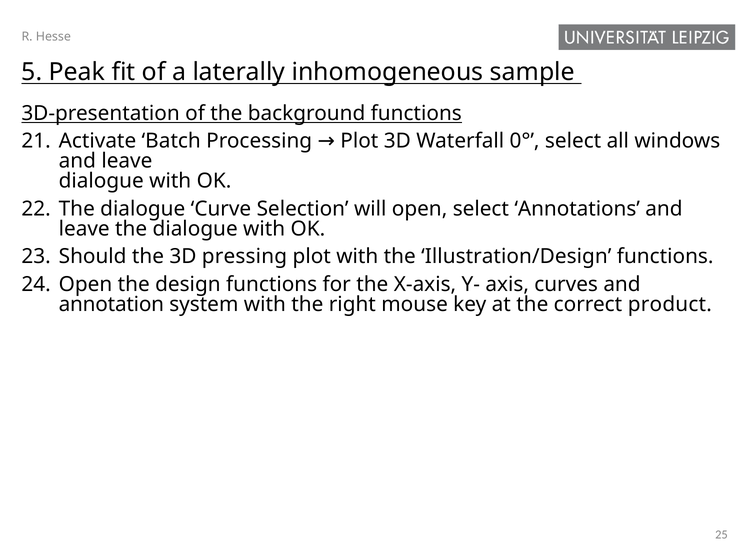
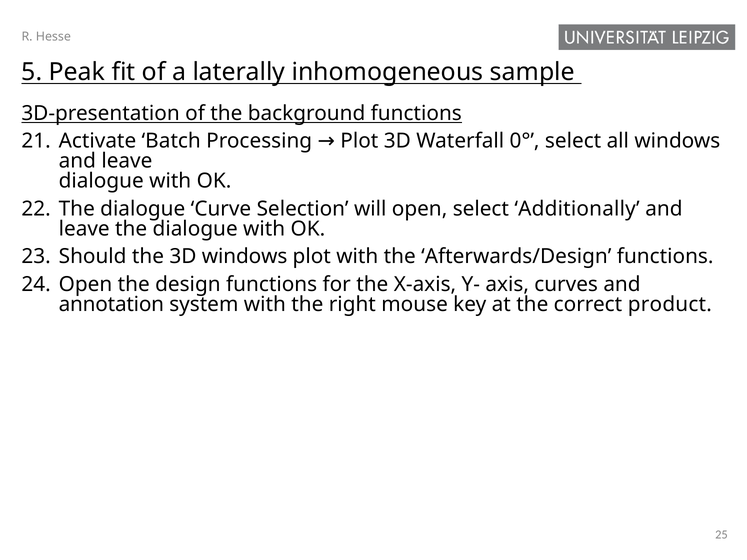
Annotations: Annotations -> Additionally
3D pressing: pressing -> windows
Illustration/Design: Illustration/Design -> Afterwards/Design
